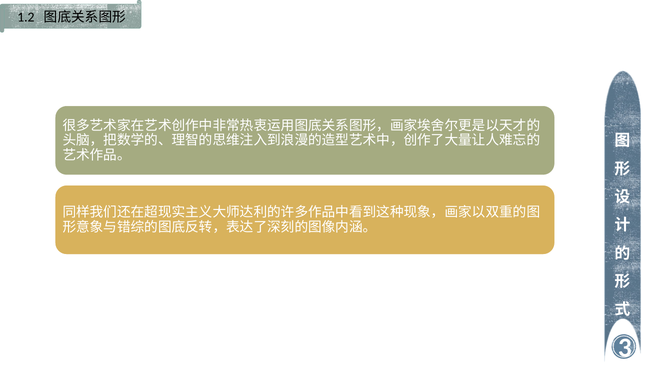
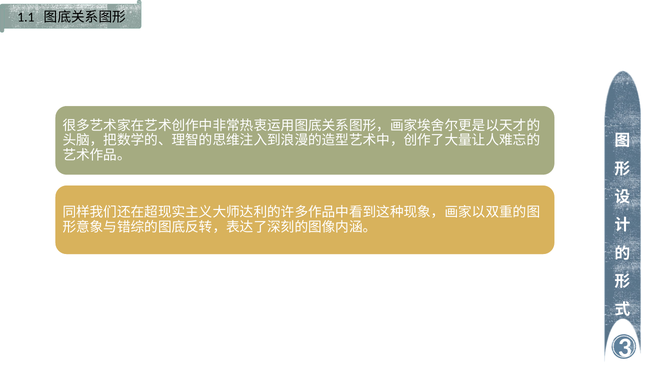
1.2: 1.2 -> 1.1
